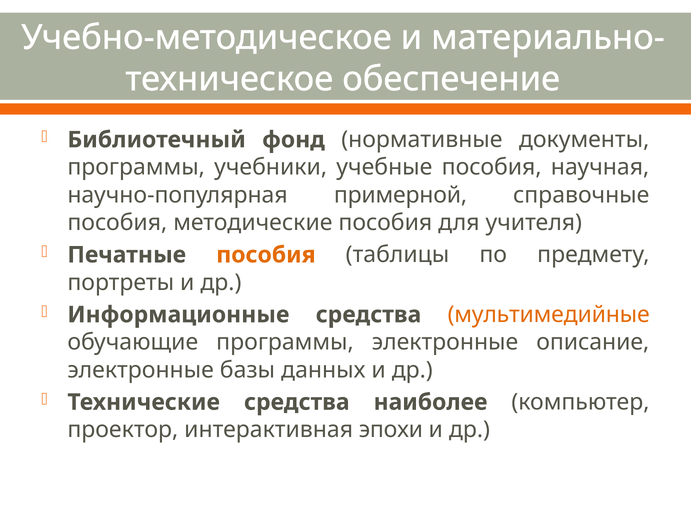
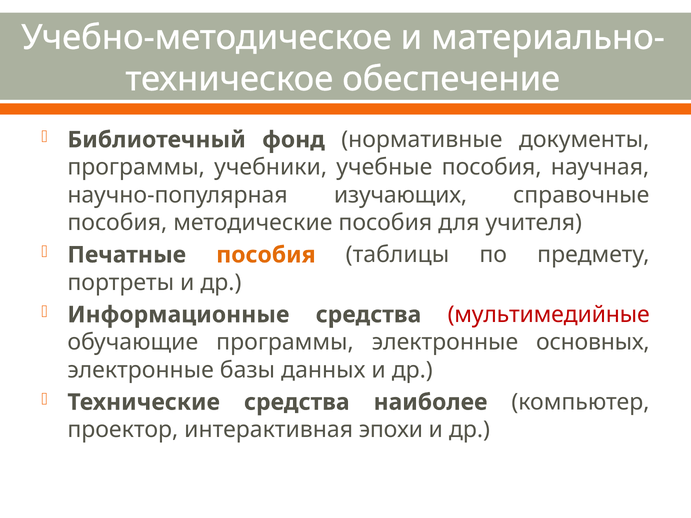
примерной: примерной -> изучающих
мультимедийные colour: orange -> red
описание: описание -> основных
